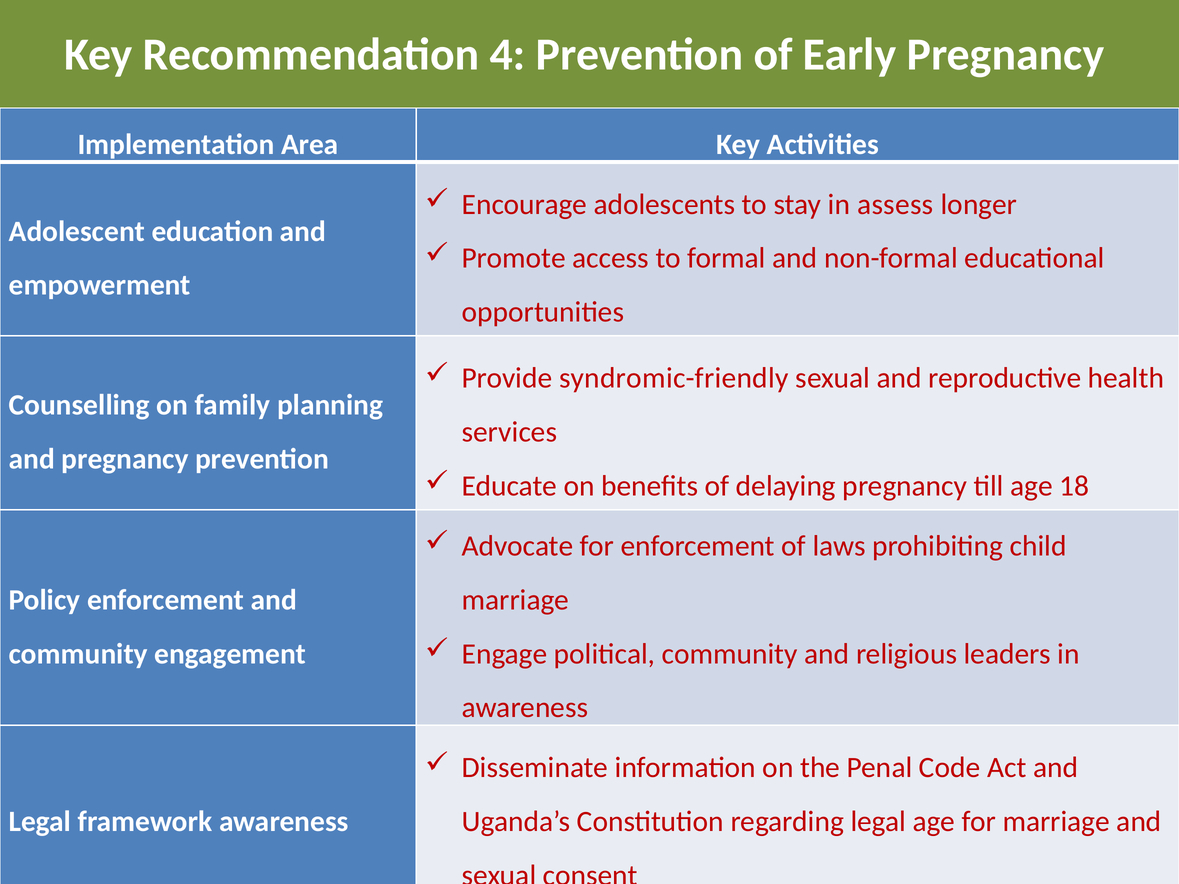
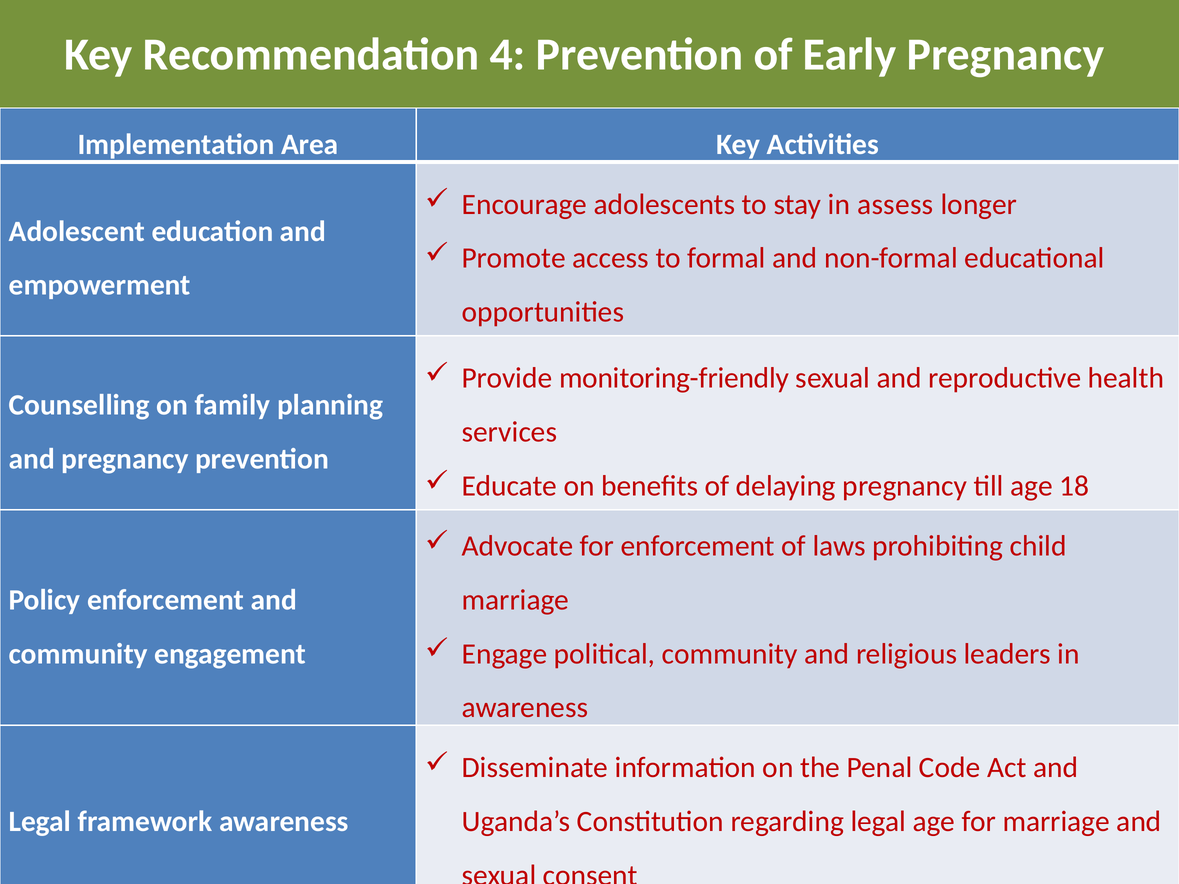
syndromic-friendly: syndromic-friendly -> monitoring-friendly
